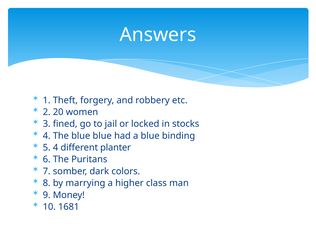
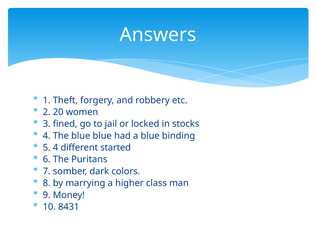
planter: planter -> started
1681: 1681 -> 8431
